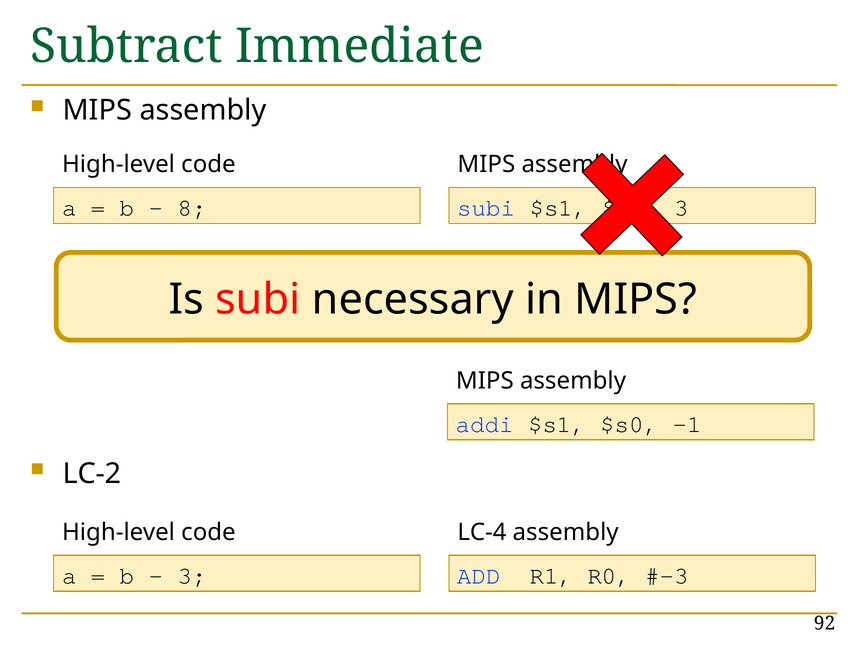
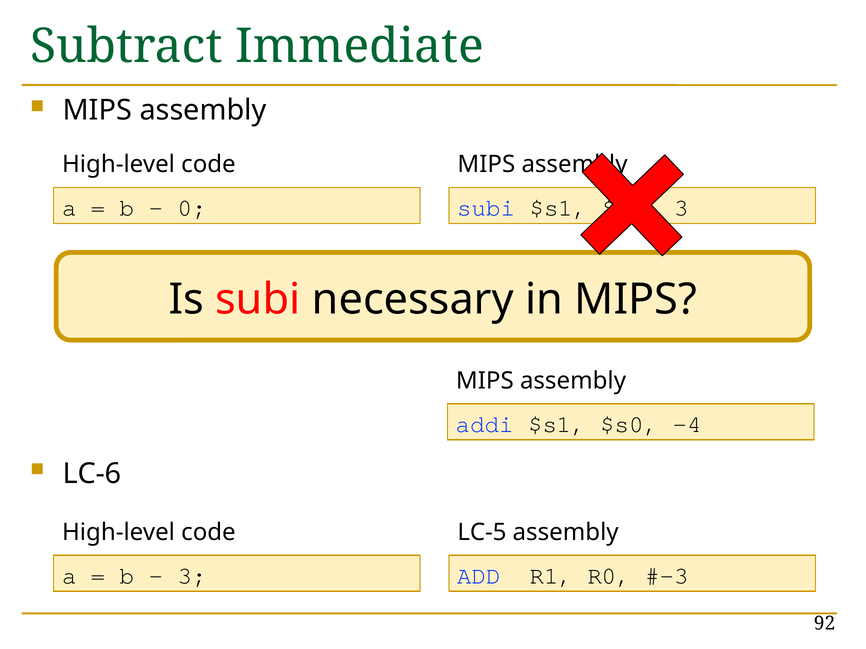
8: 8 -> 0
-1: -1 -> -4
LC-2: LC-2 -> LC-6
LC-4: LC-4 -> LC-5
